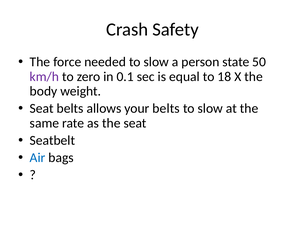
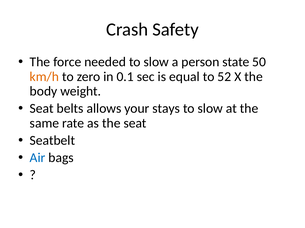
km/h colour: purple -> orange
18: 18 -> 52
your belts: belts -> stays
